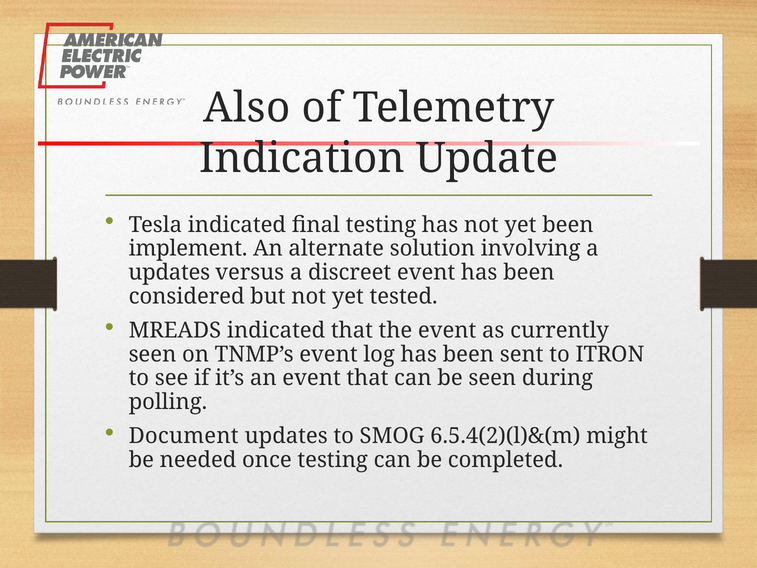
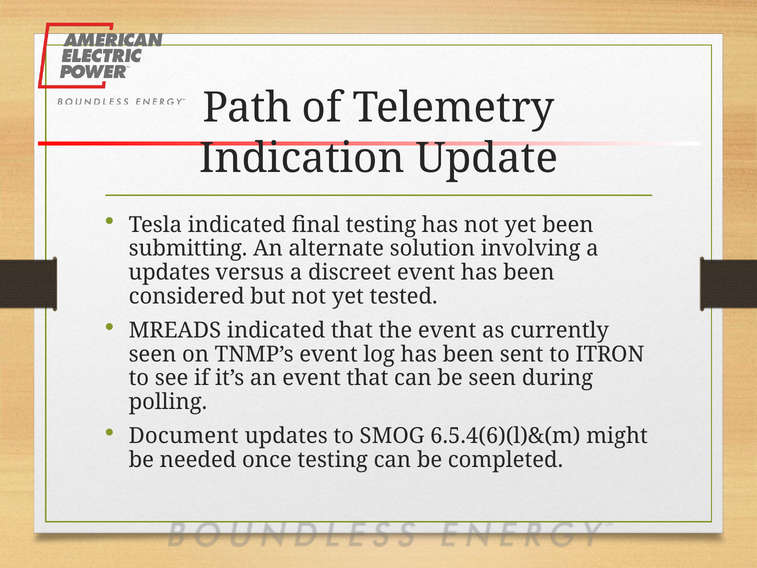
Also: Also -> Path
implement: implement -> submitting
6.5.4(2)(l)&(m: 6.5.4(2)(l)&(m -> 6.5.4(6)(l)&(m
